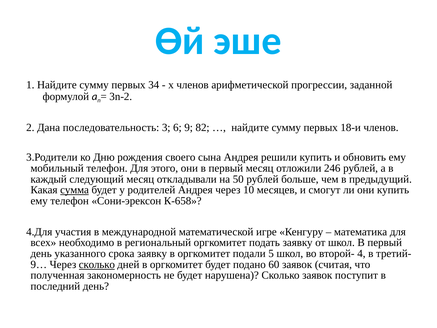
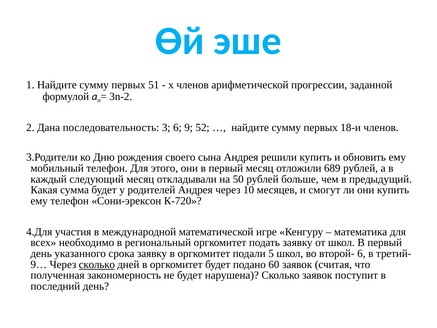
34: 34 -> 51
82: 82 -> 52
246: 246 -> 689
сумма underline: present -> none
К-658: К-658 -> К-720
второй- 4: 4 -> 6
